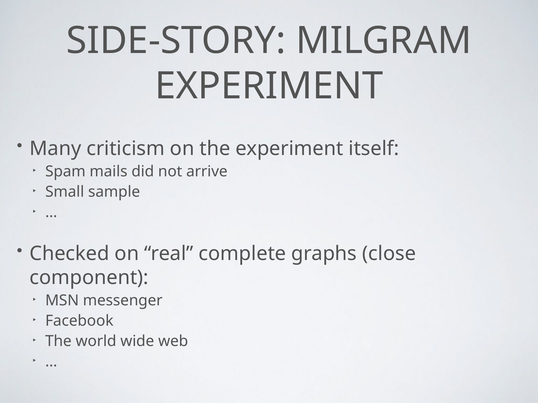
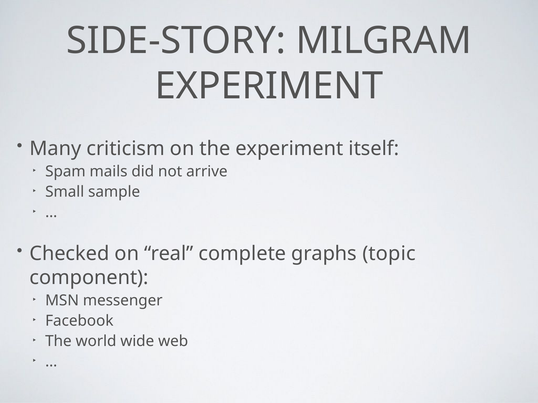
close: close -> topic
